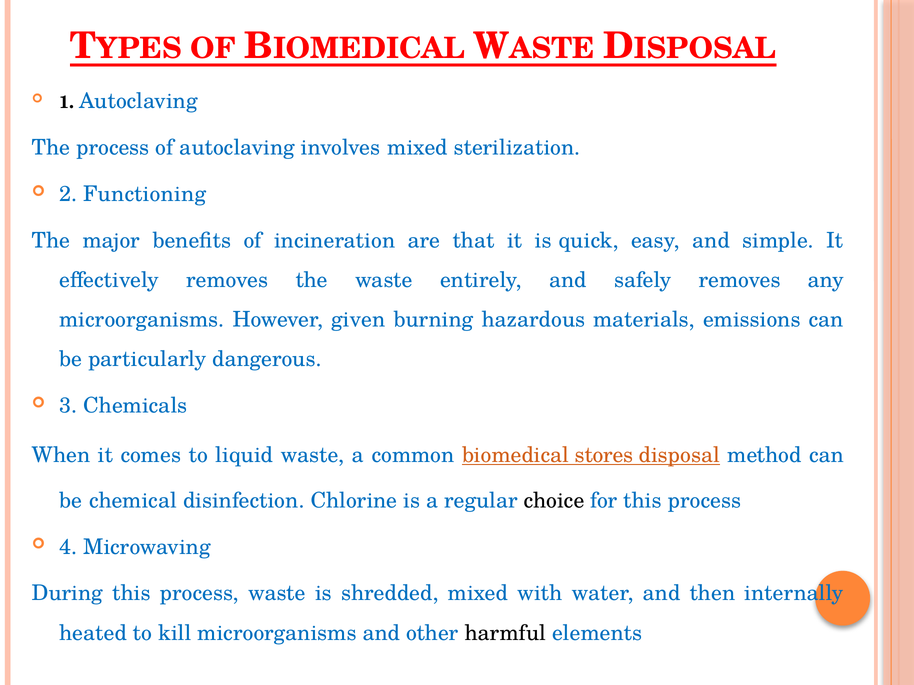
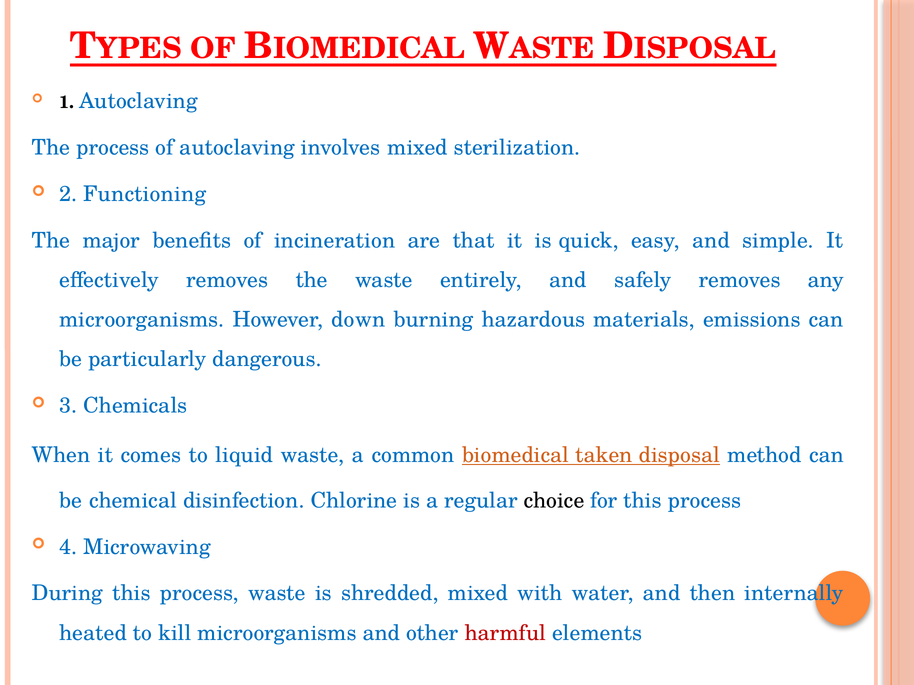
given: given -> down
stores: stores -> taken
harmful colour: black -> red
